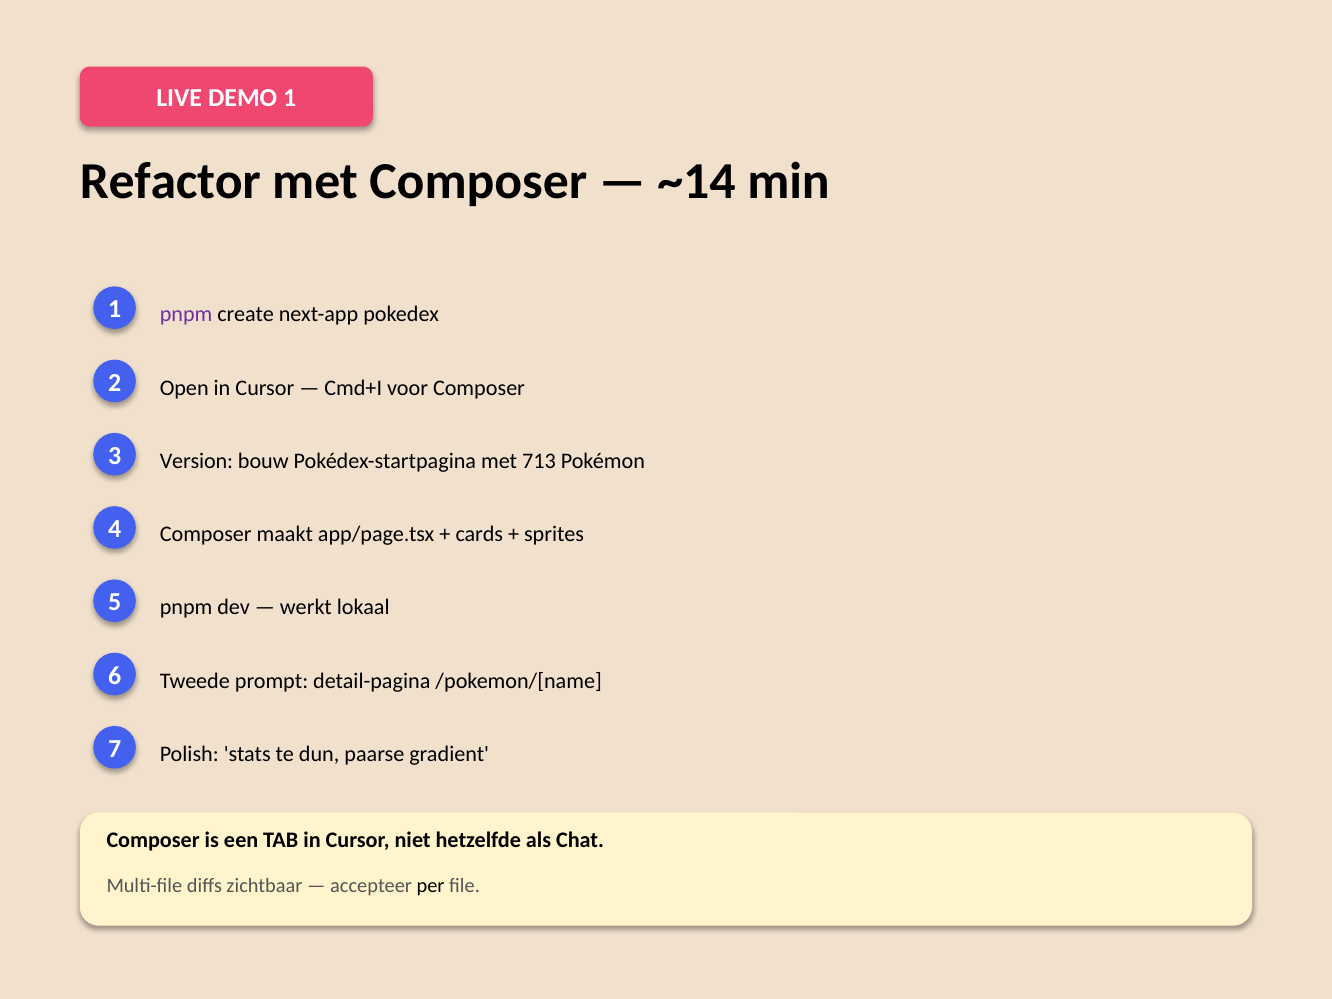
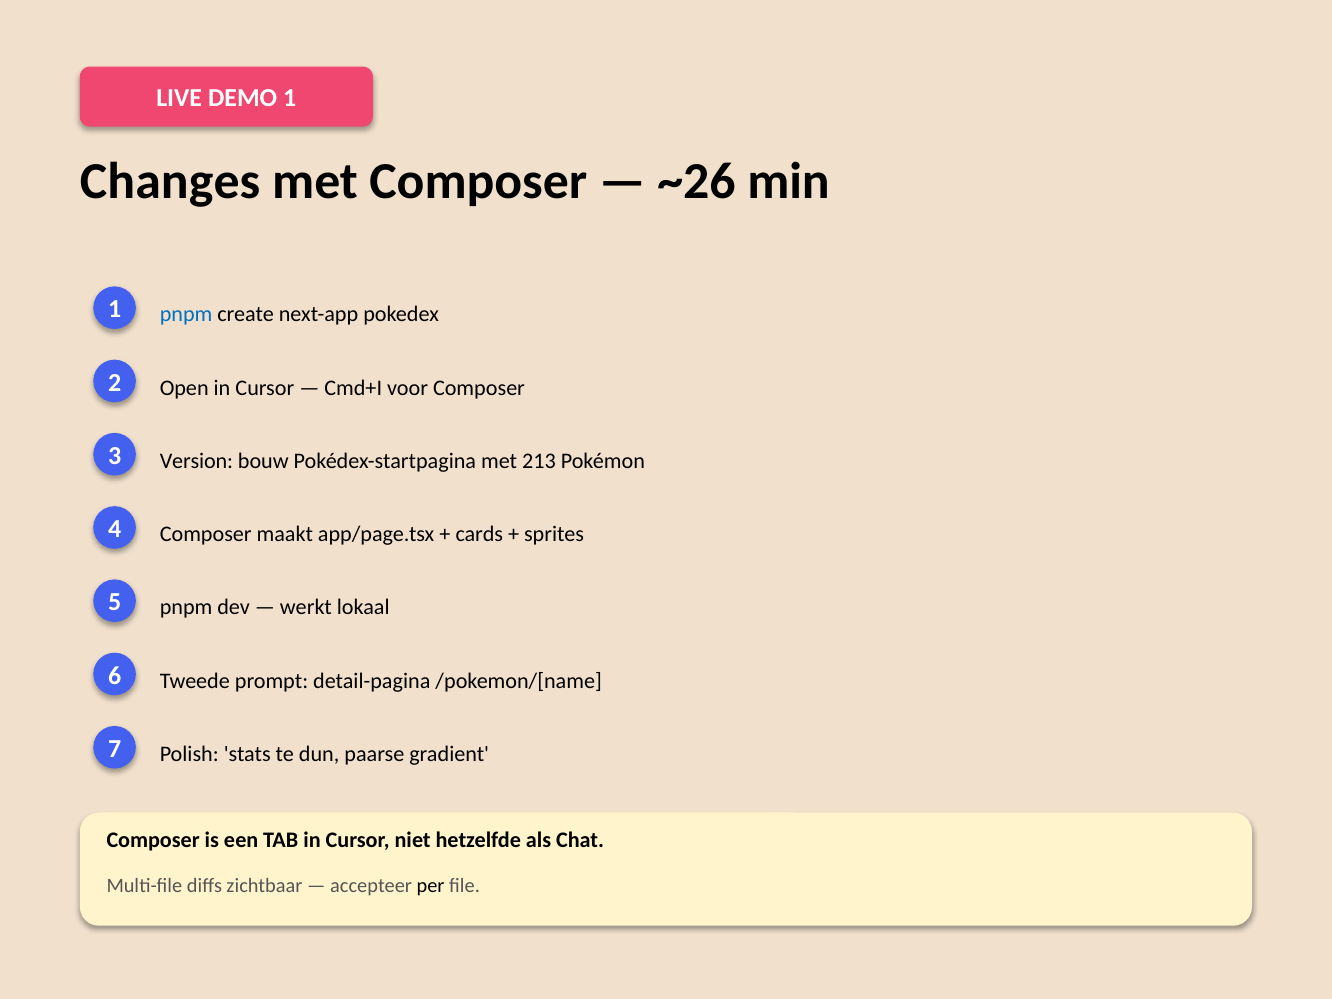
Refactor: Refactor -> Changes
~14: ~14 -> ~26
pnpm at (186, 315) colour: purple -> blue
713: 713 -> 213
